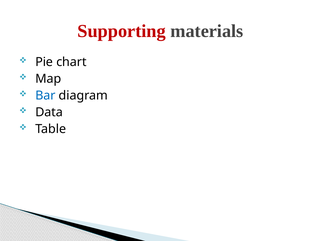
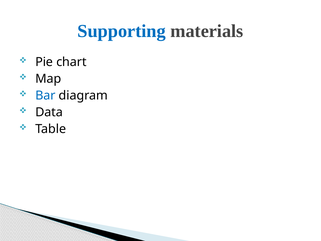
Supporting colour: red -> blue
